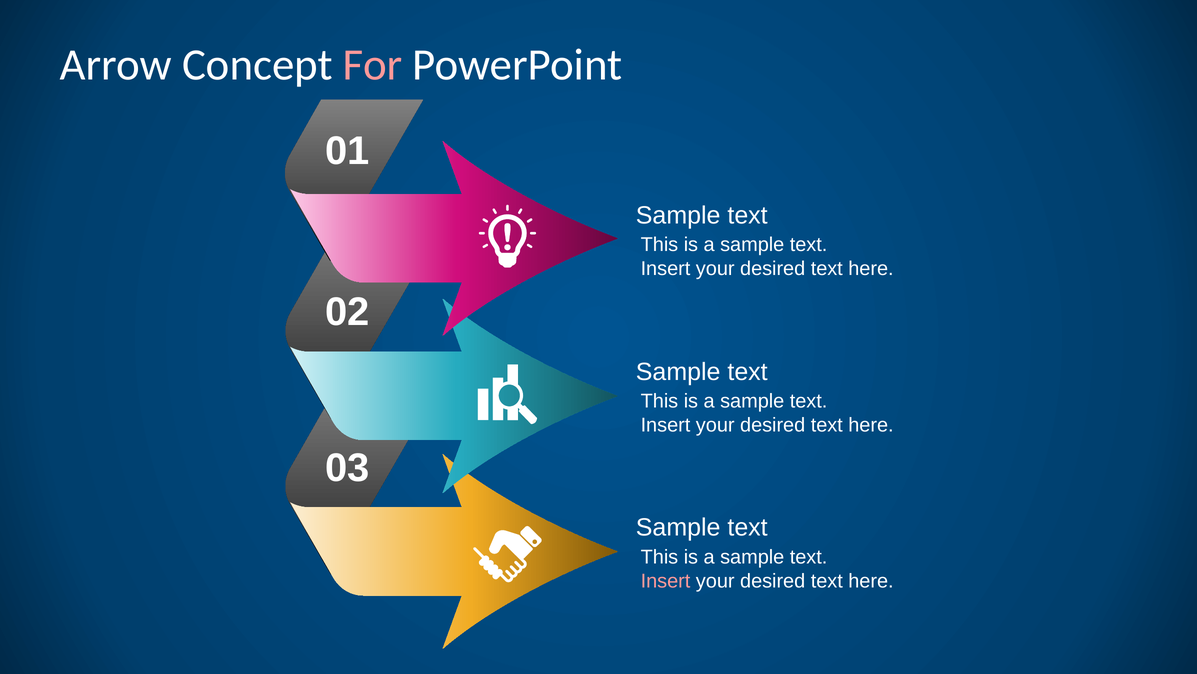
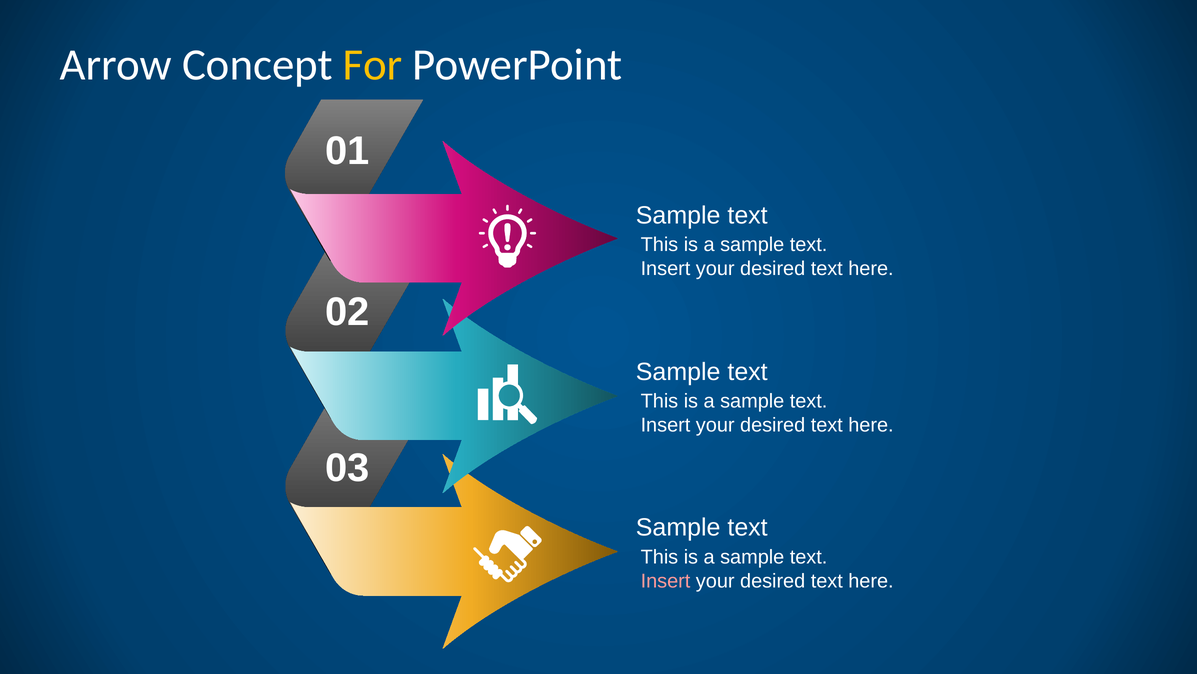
For colour: pink -> yellow
